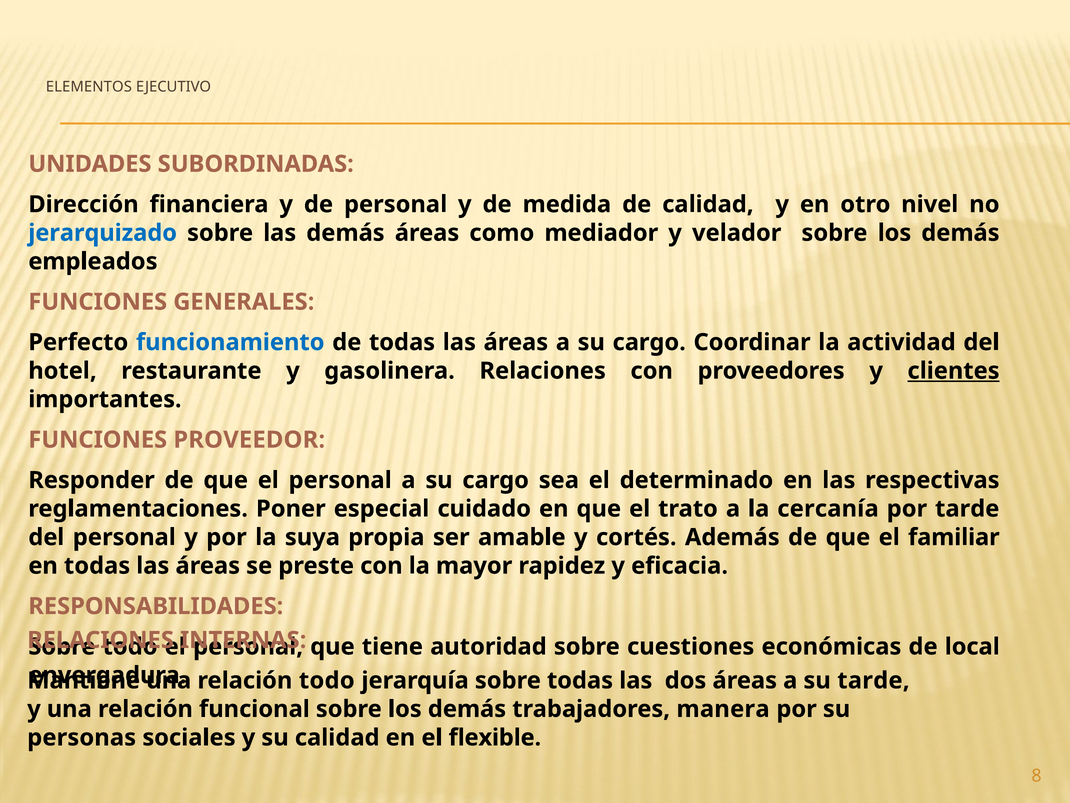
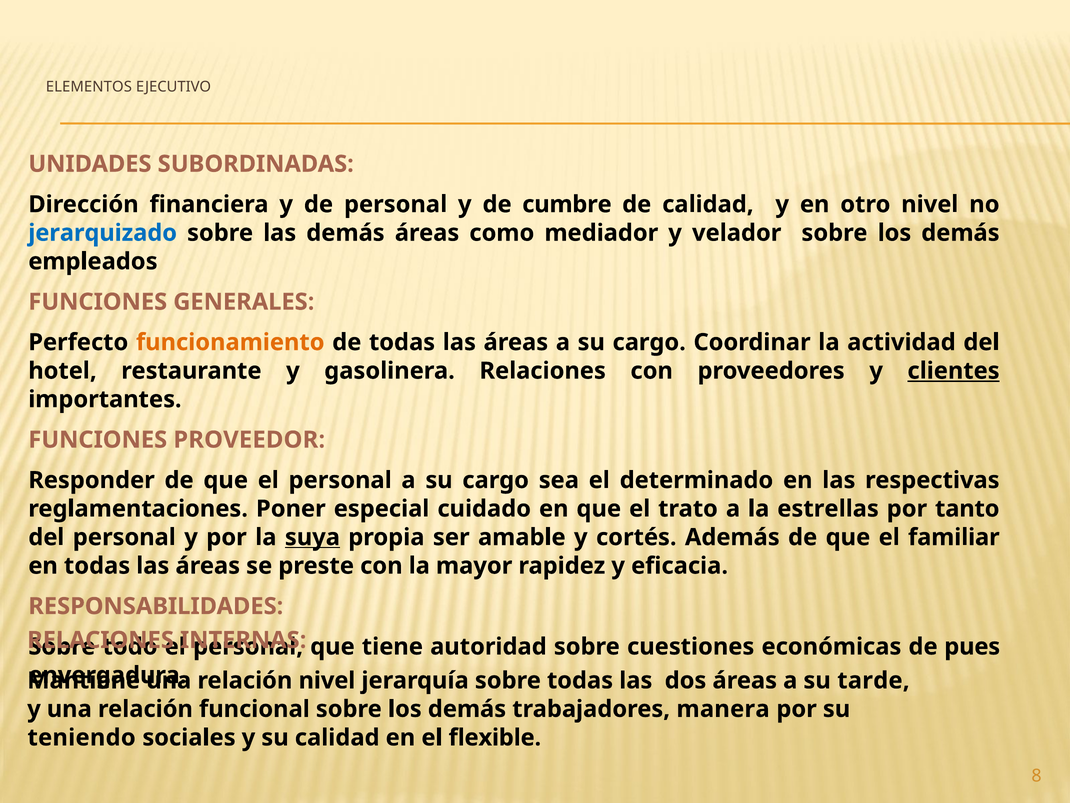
medida: medida -> cumbre
funcionamiento colour: blue -> orange
cercanía: cercanía -> estrellas
por tarde: tarde -> tanto
suya underline: none -> present
local: local -> pues
relación todo: todo -> nivel
personas: personas -> teniendo
